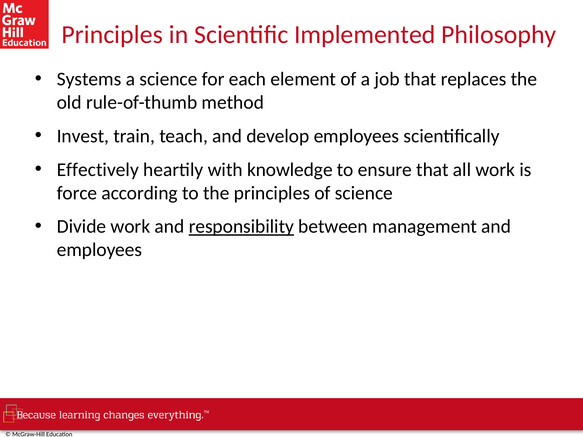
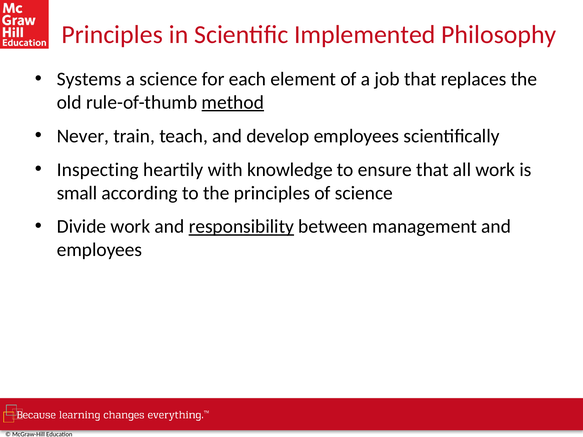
method underline: none -> present
Invest: Invest -> Never
Effectively: Effectively -> Inspecting
force: force -> small
